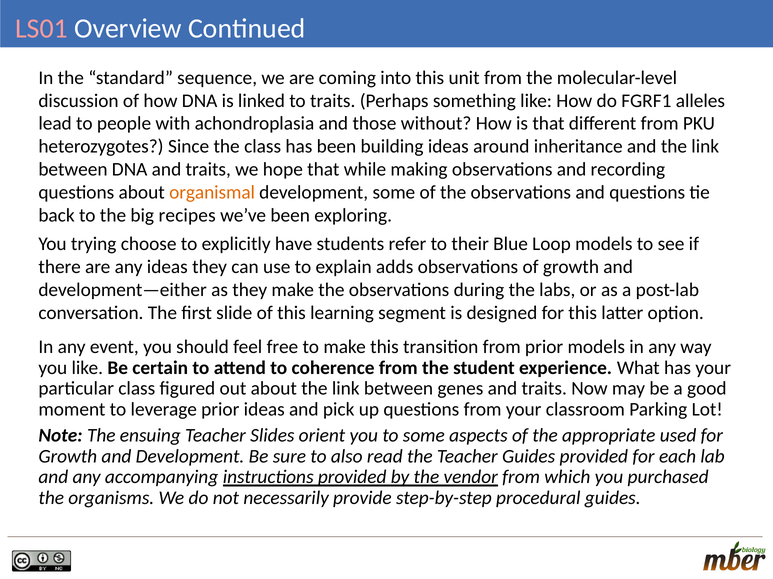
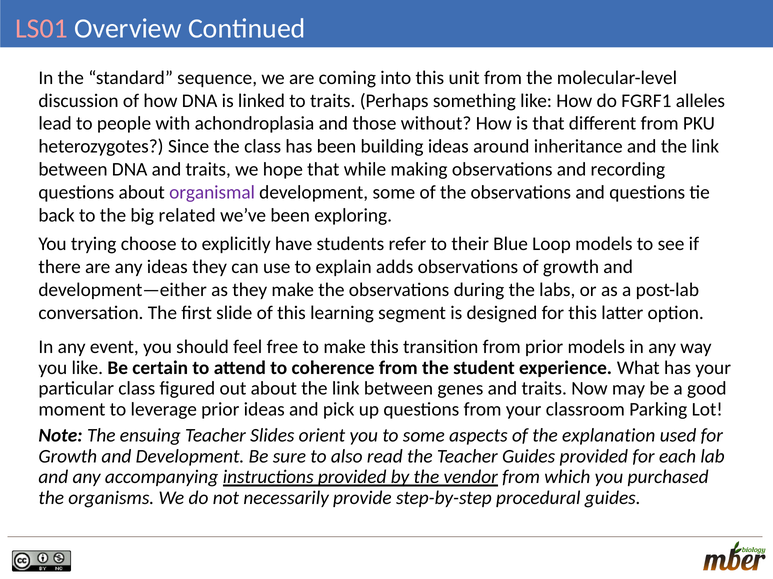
organismal colour: orange -> purple
recipes: recipes -> related
appropriate: appropriate -> explanation
